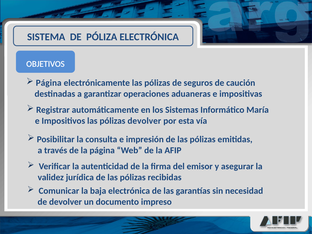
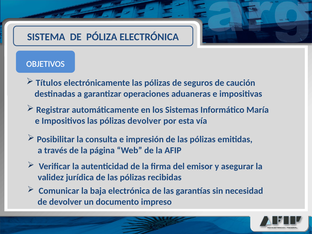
Página at (49, 83): Página -> Títulos
